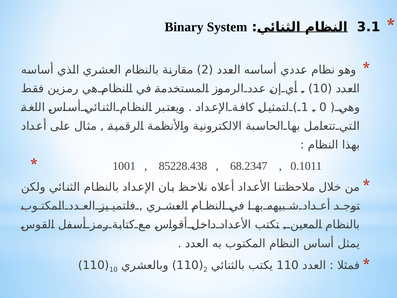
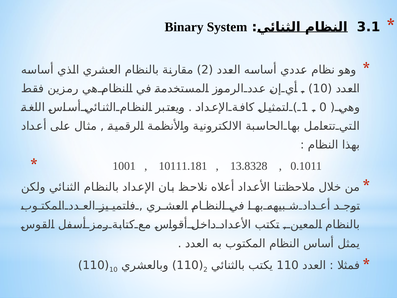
85228.438: 85228.438 -> 10111.181
68.2347: 68.2347 -> 13.8328
